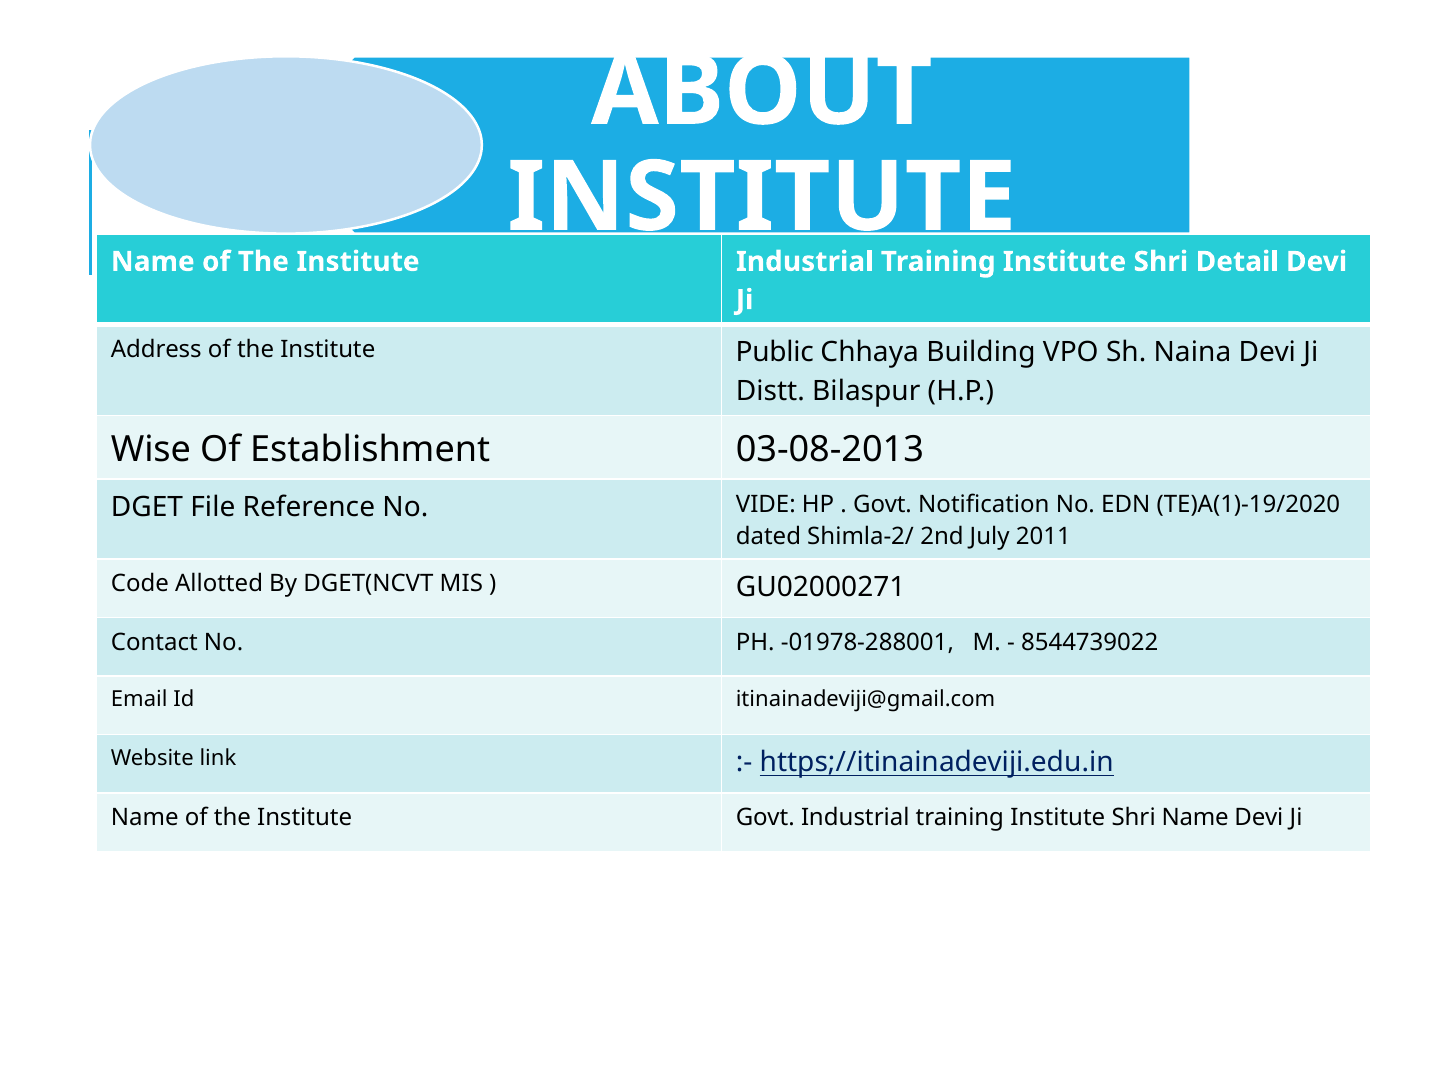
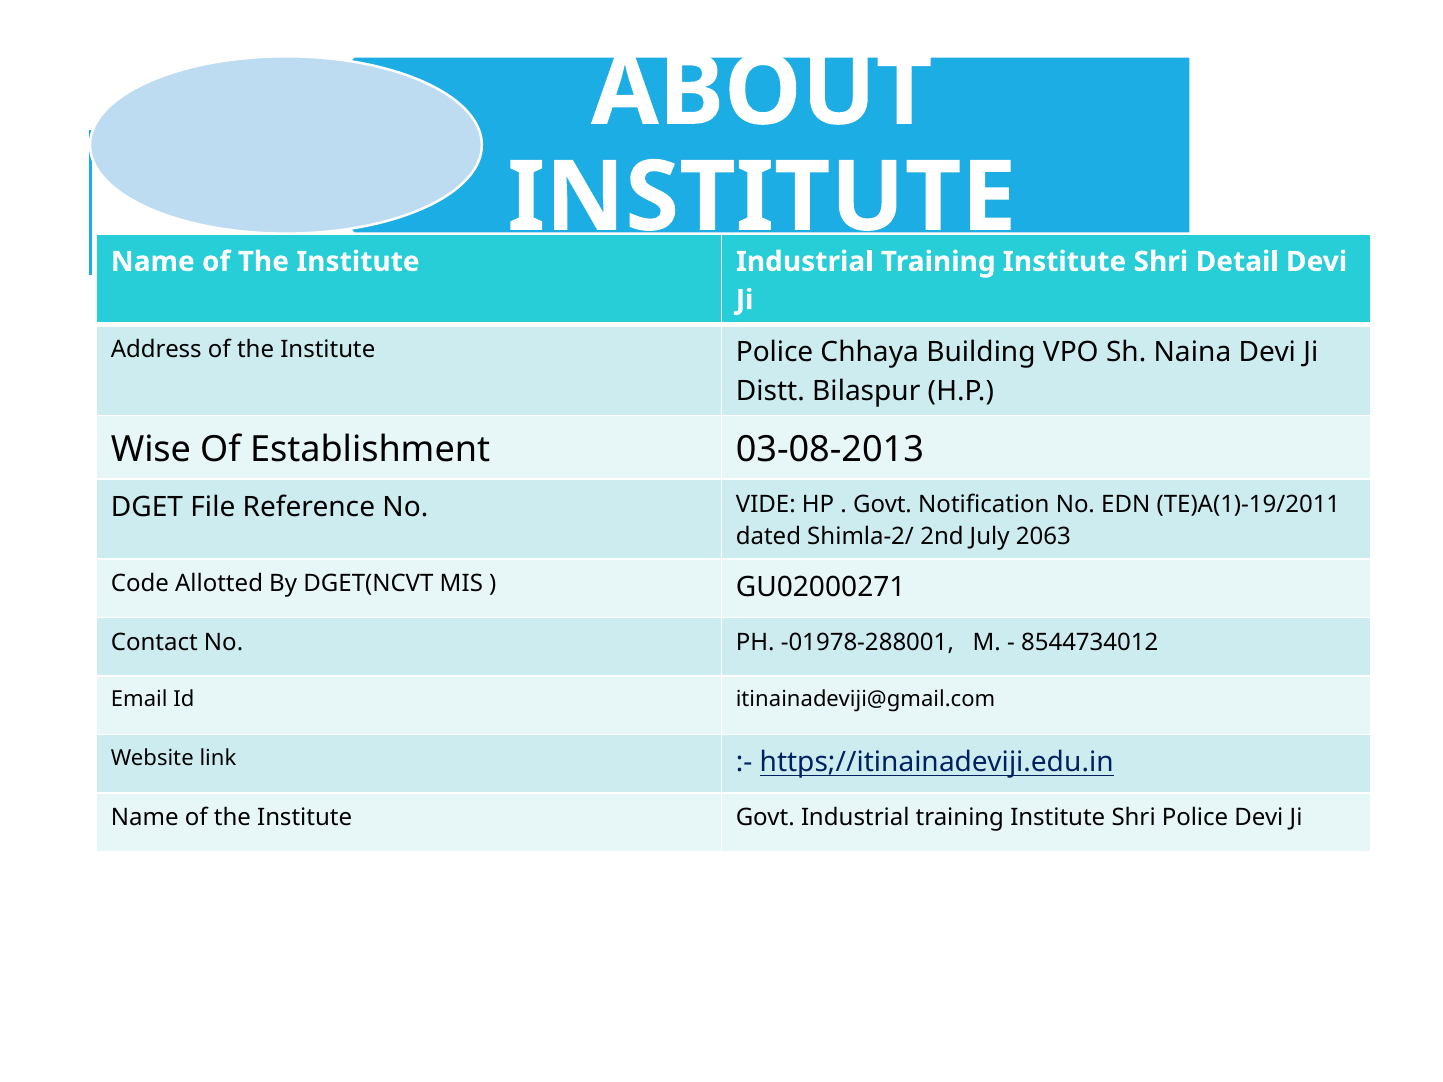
Institute Public: Public -> Police
TE)A(1)-19/2020: TE)A(1)-19/2020 -> TE)A(1)-19/2011
2011: 2011 -> 2063
8544739022: 8544739022 -> 8544734012
Shri Name: Name -> Police
